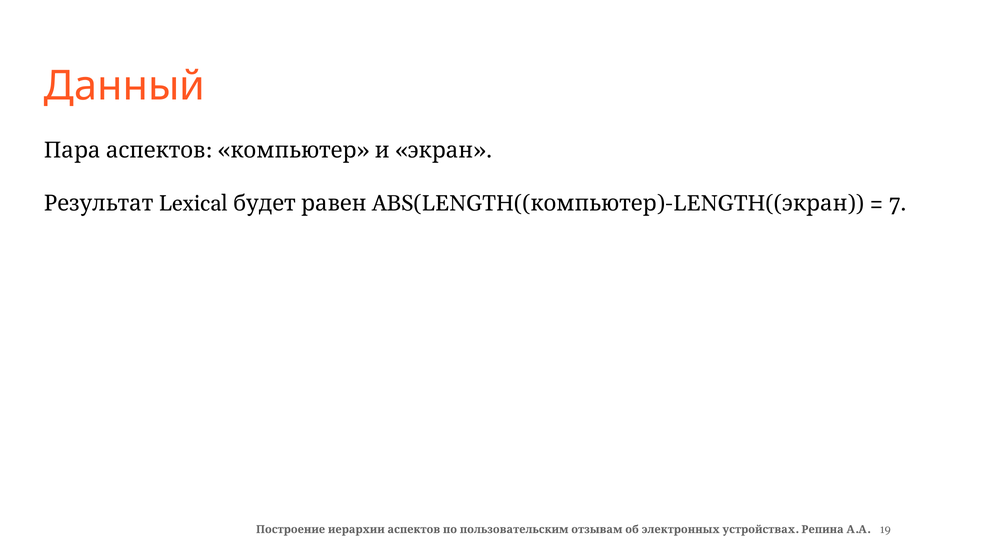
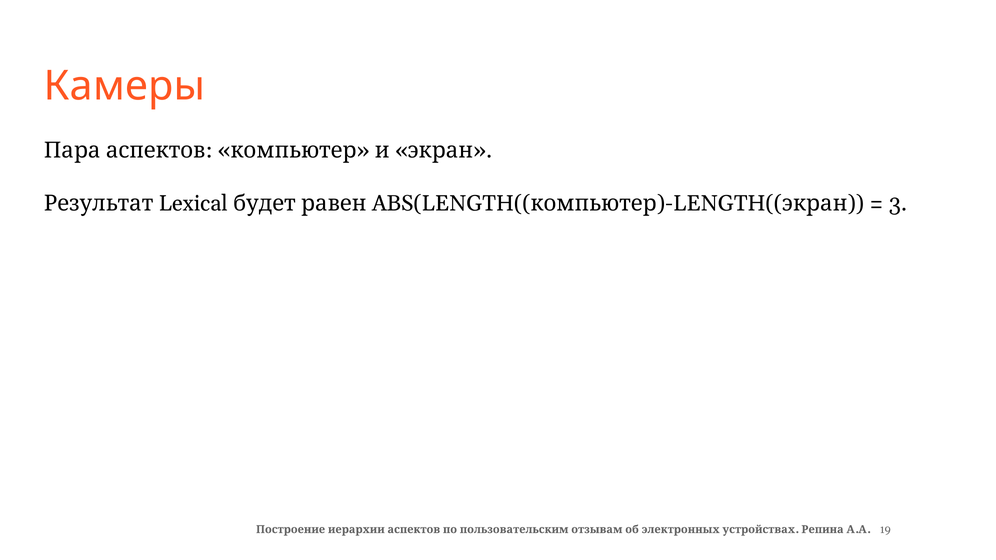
Данный: Данный -> Камеры
7: 7 -> 3
